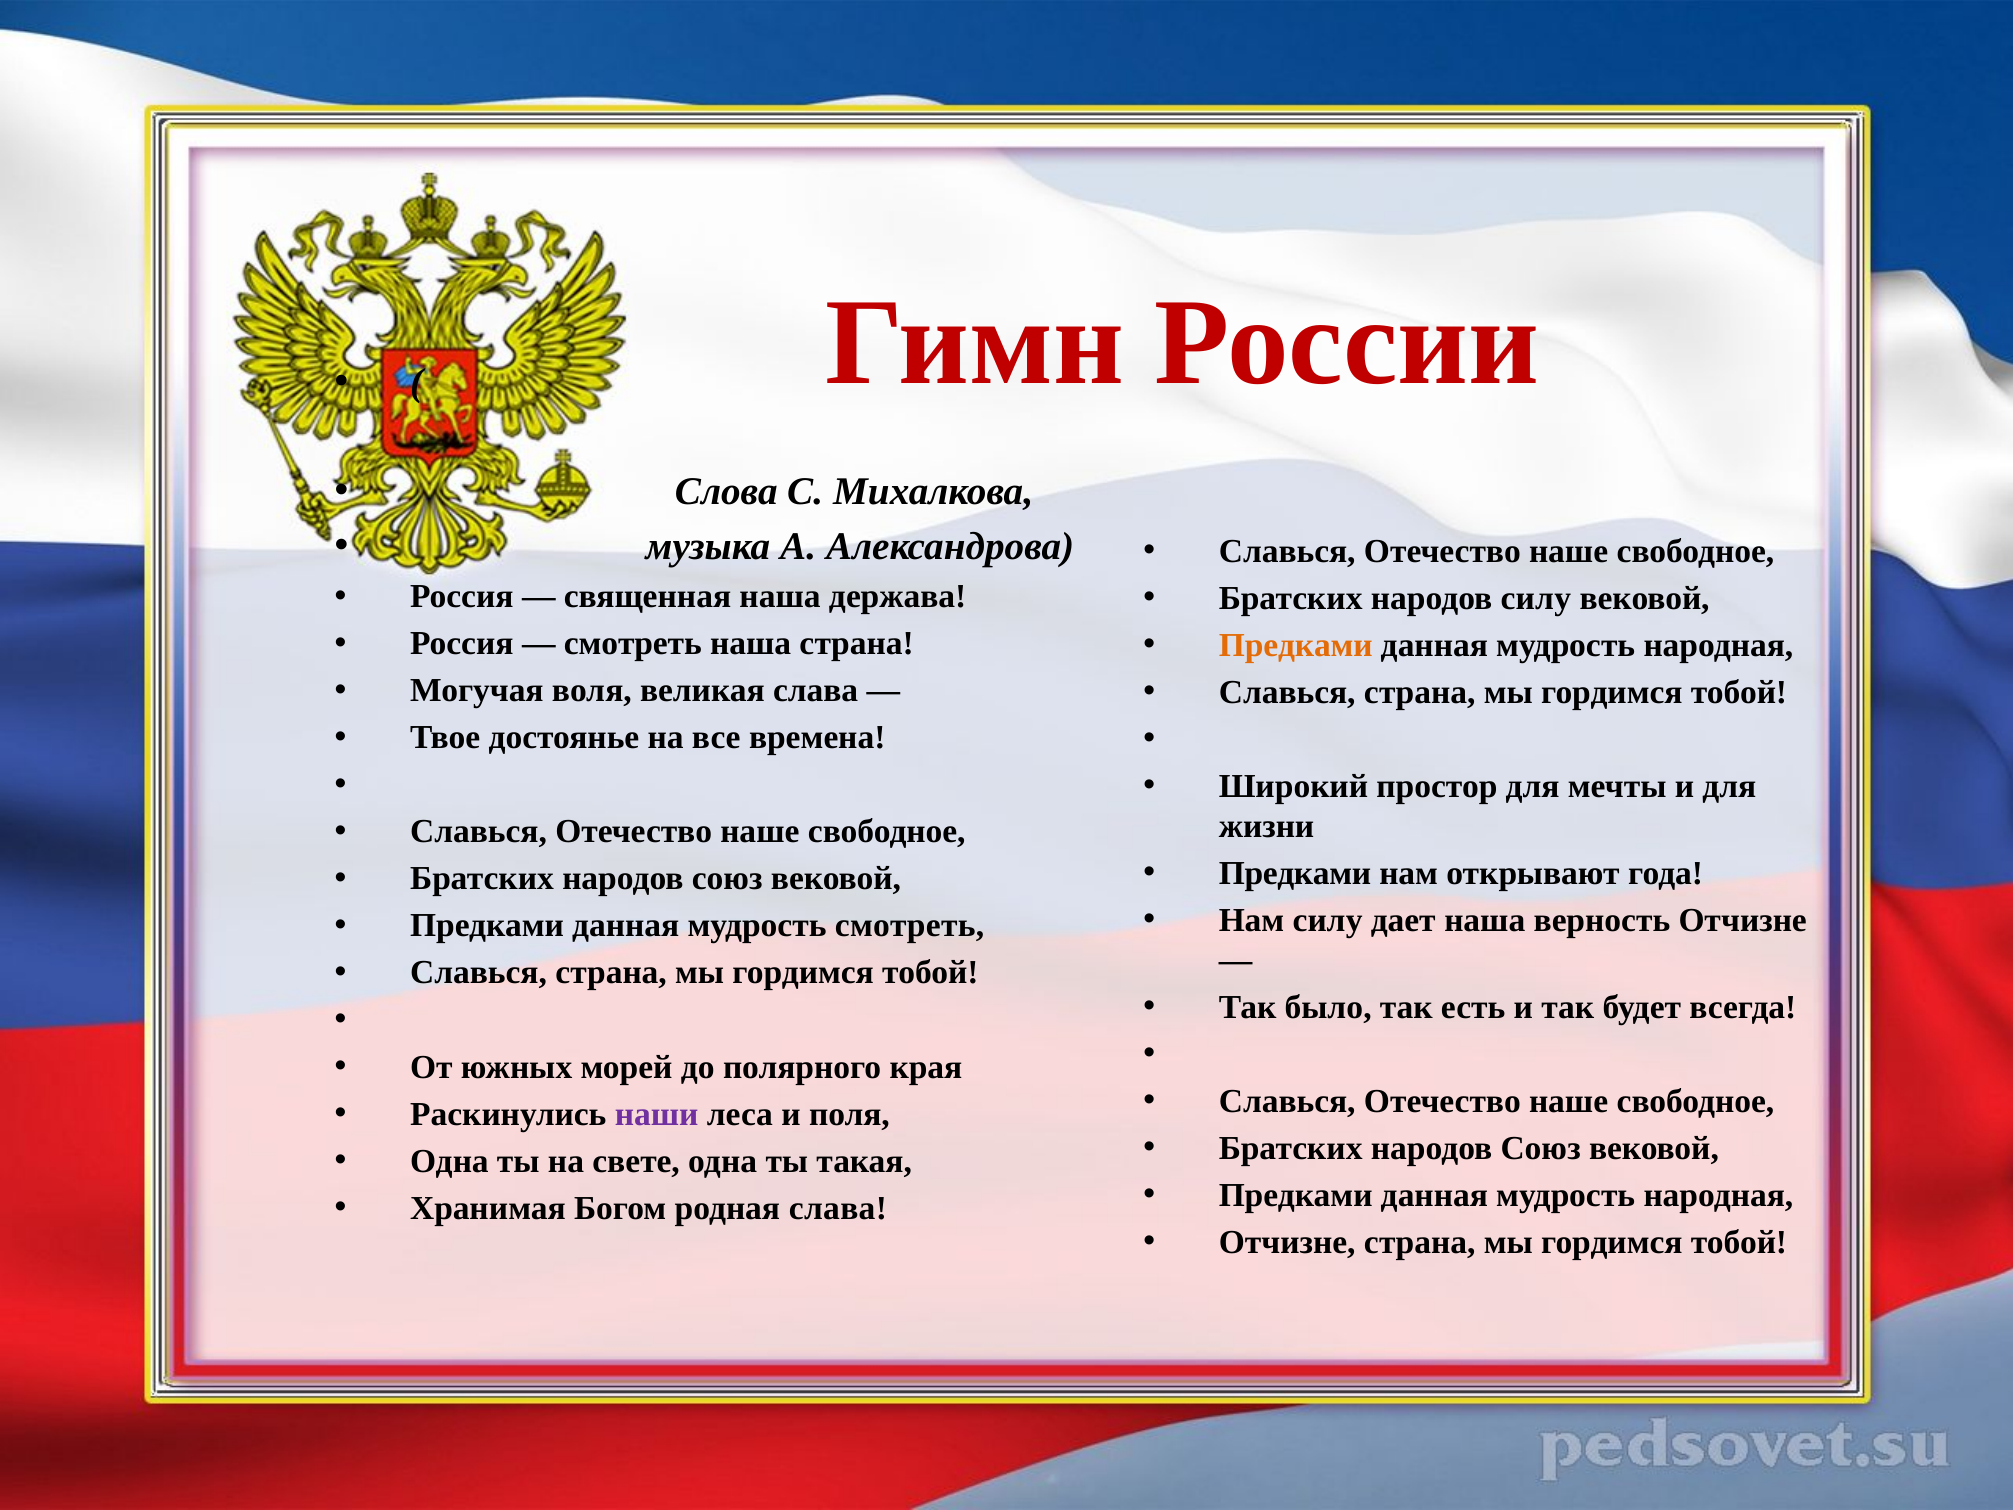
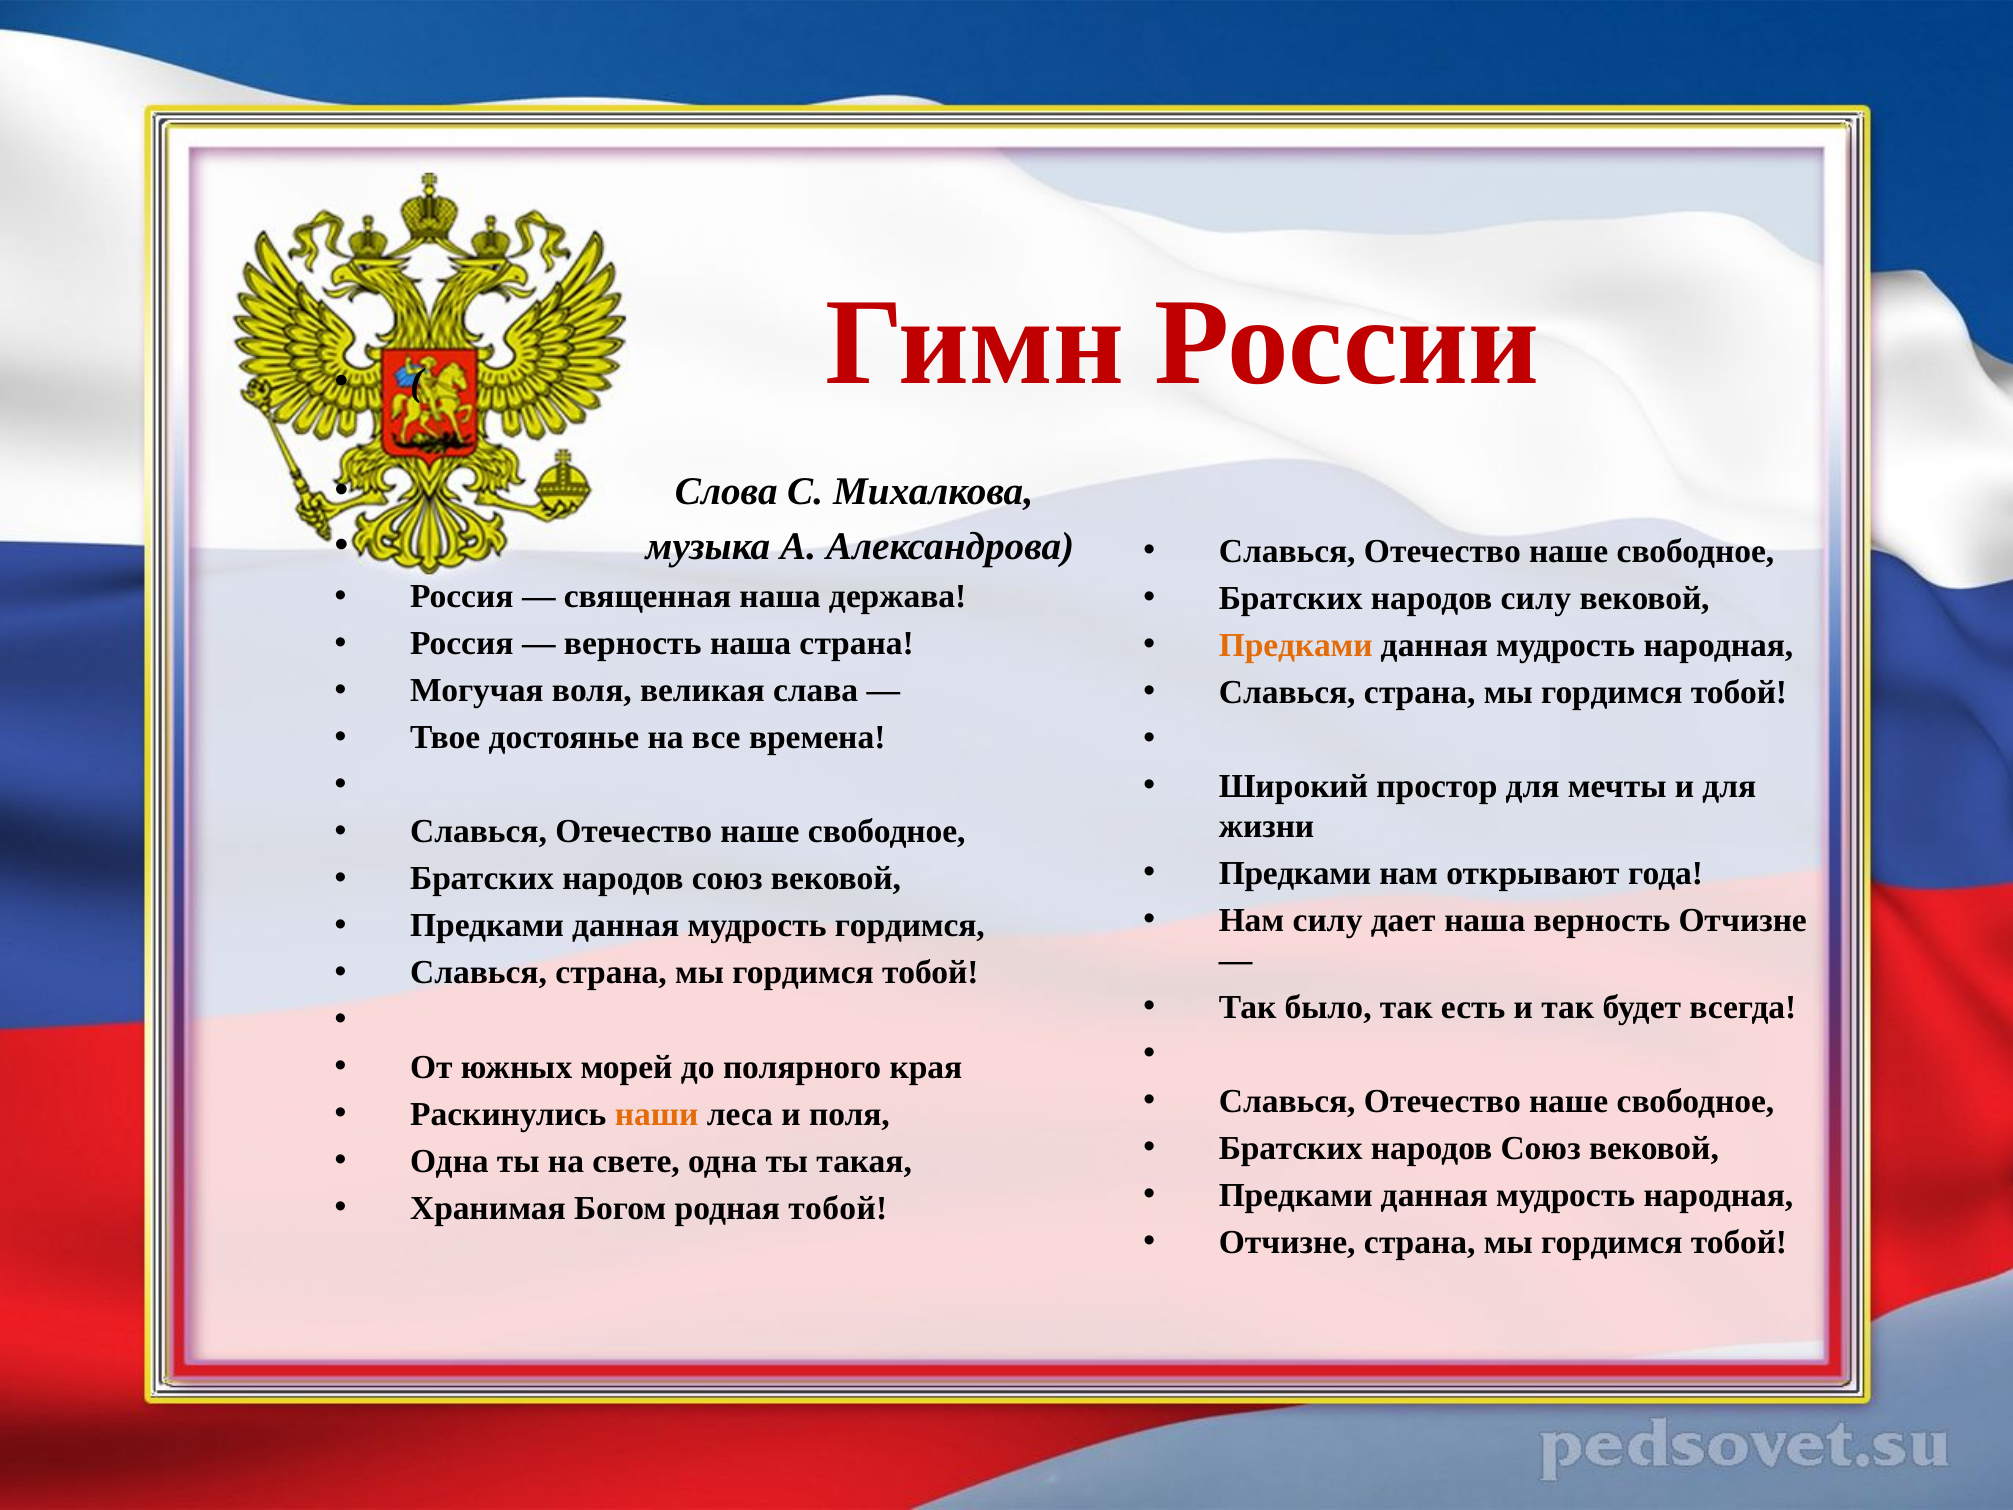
смотреть at (633, 644): смотреть -> верность
мудрость смотреть: смотреть -> гордимся
наши colour: purple -> orange
родная слава: слава -> тобой
